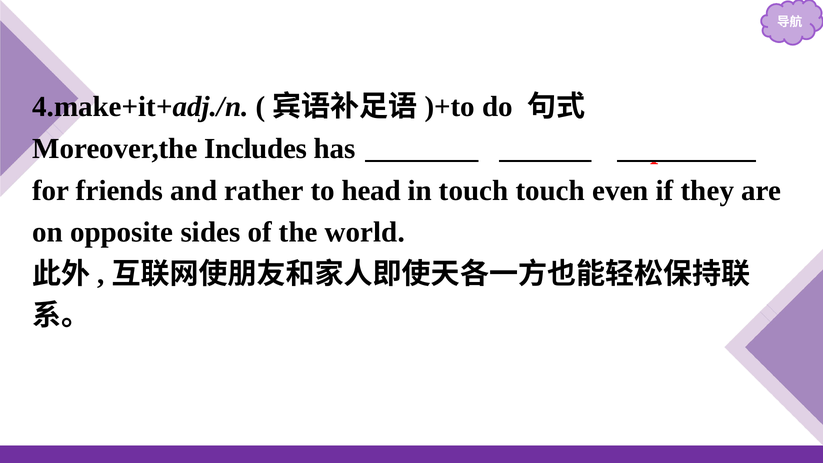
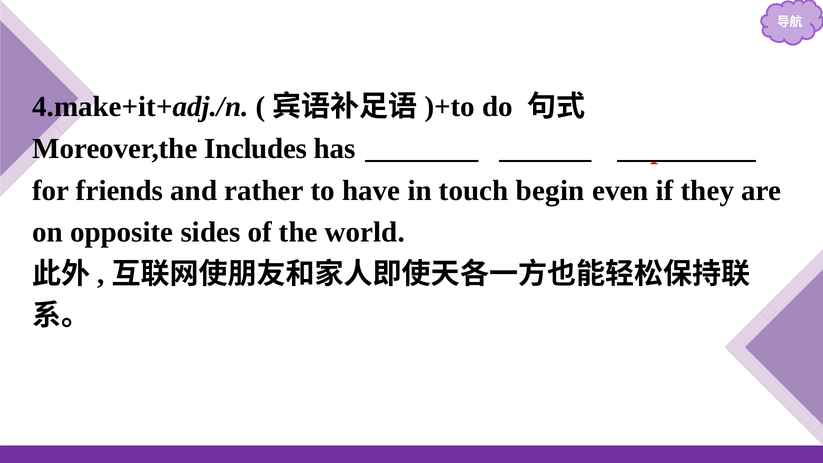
head: head -> have
touch touch: touch -> begin
